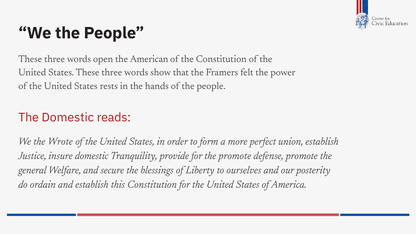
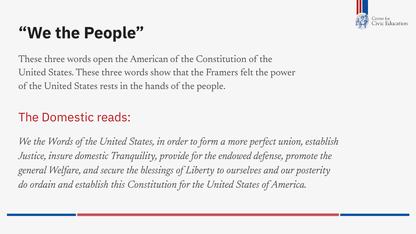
the Wrote: Wrote -> Words
the promote: promote -> endowed
